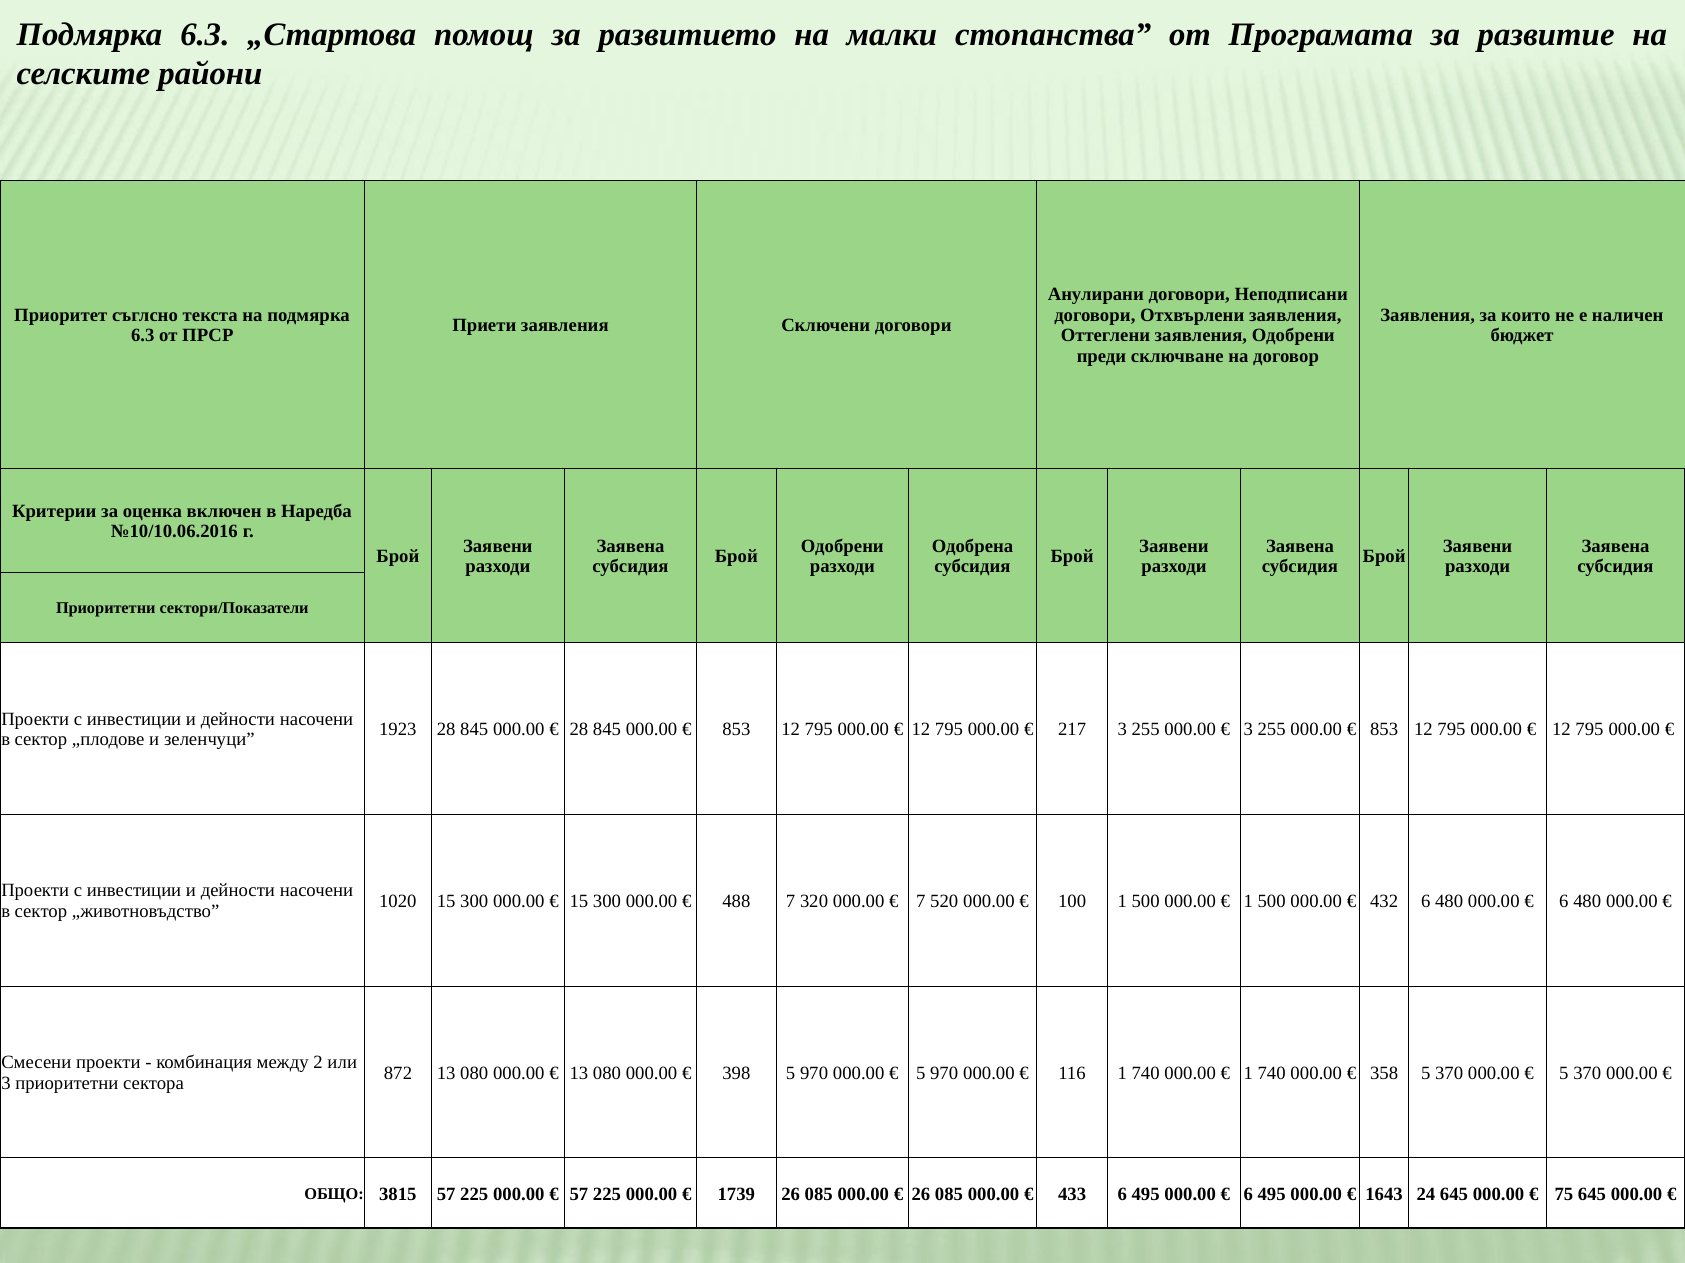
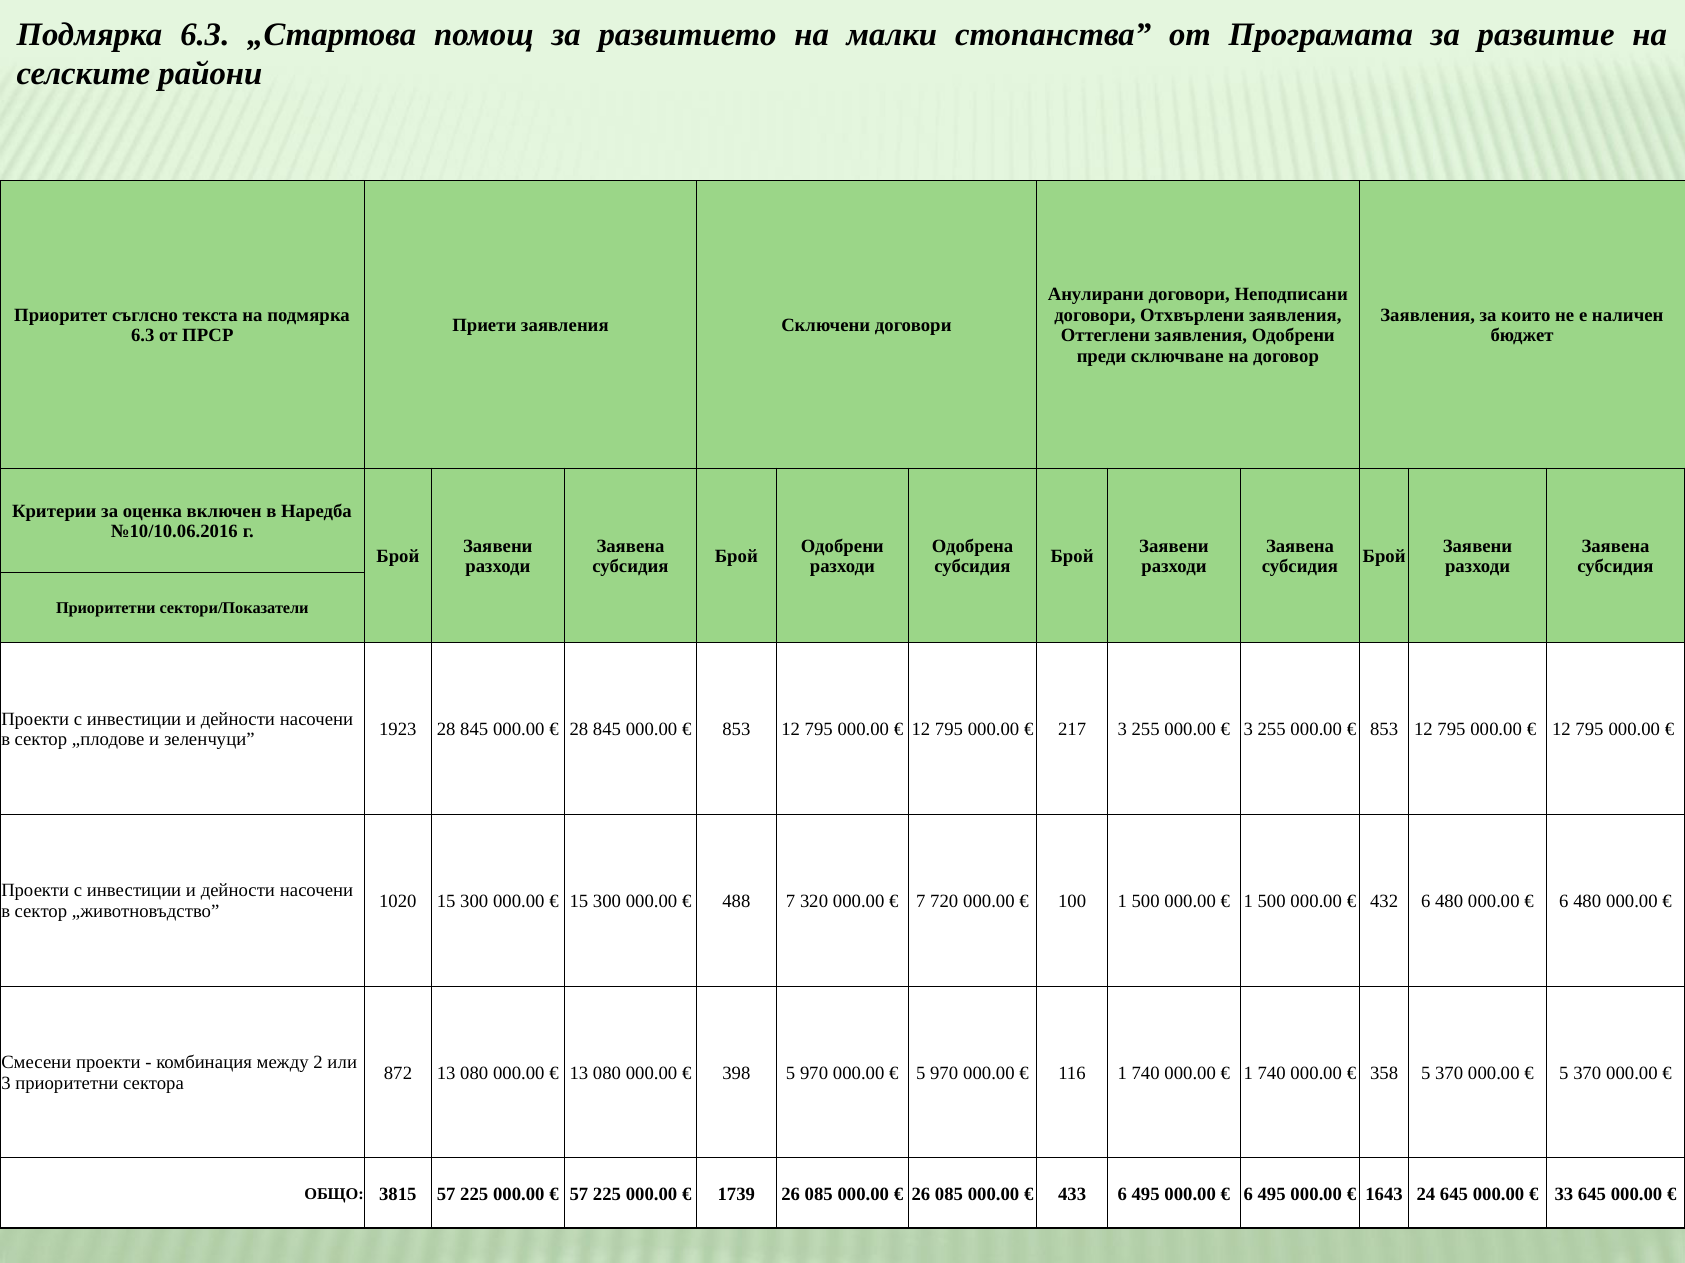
520: 520 -> 720
75: 75 -> 33
